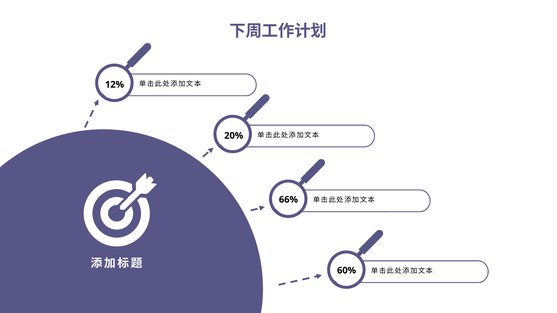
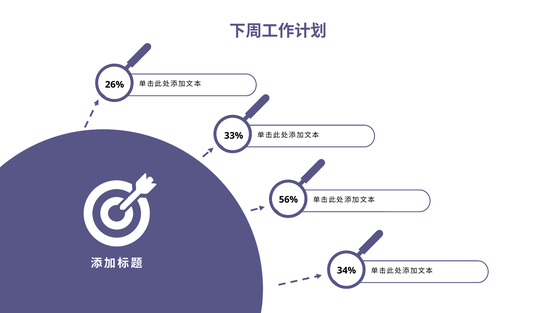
12%: 12% -> 26%
20%: 20% -> 33%
66%: 66% -> 56%
60%: 60% -> 34%
